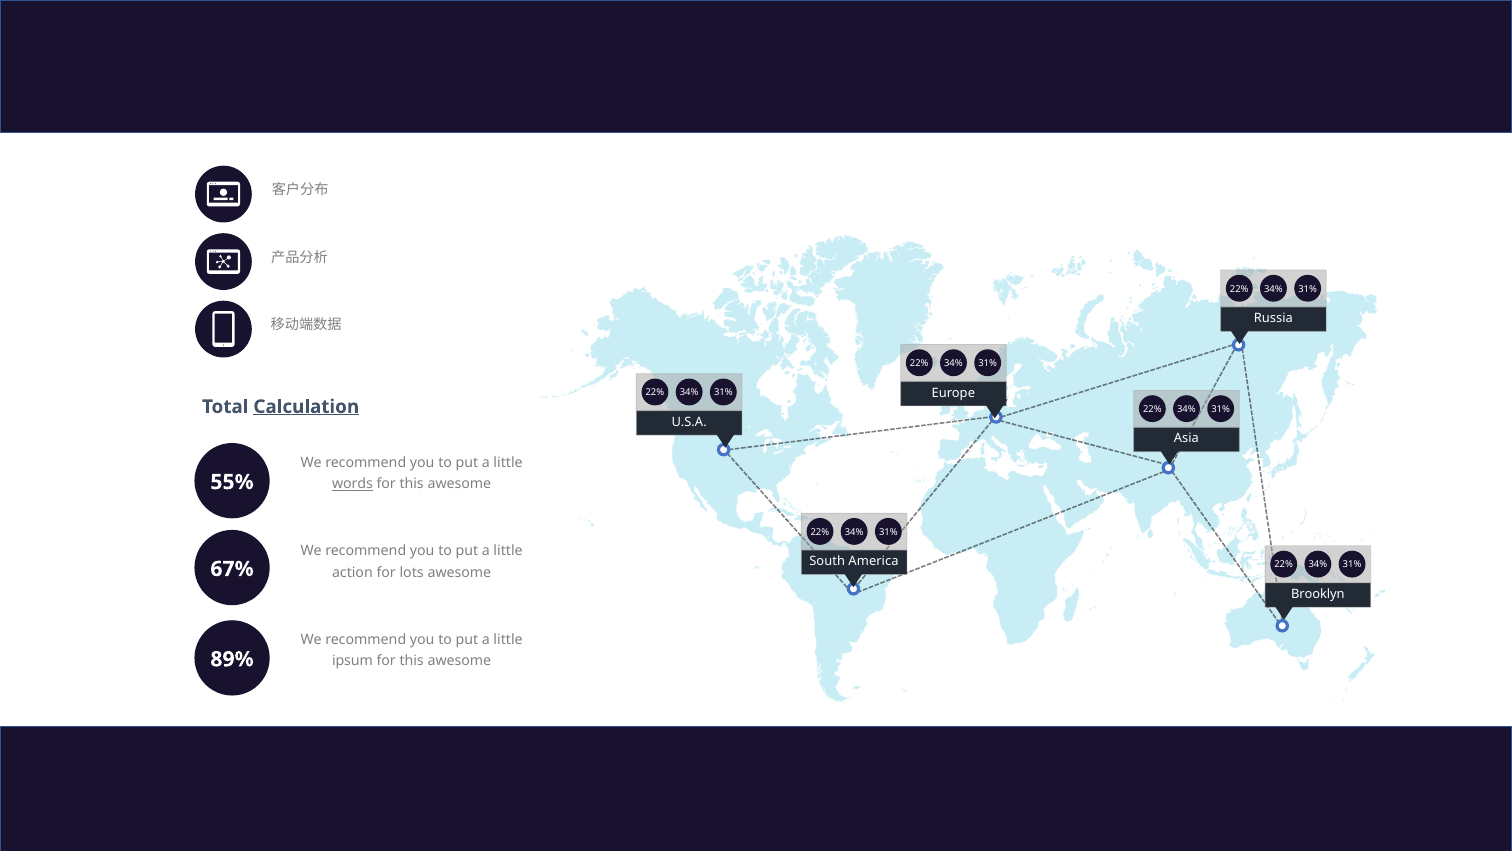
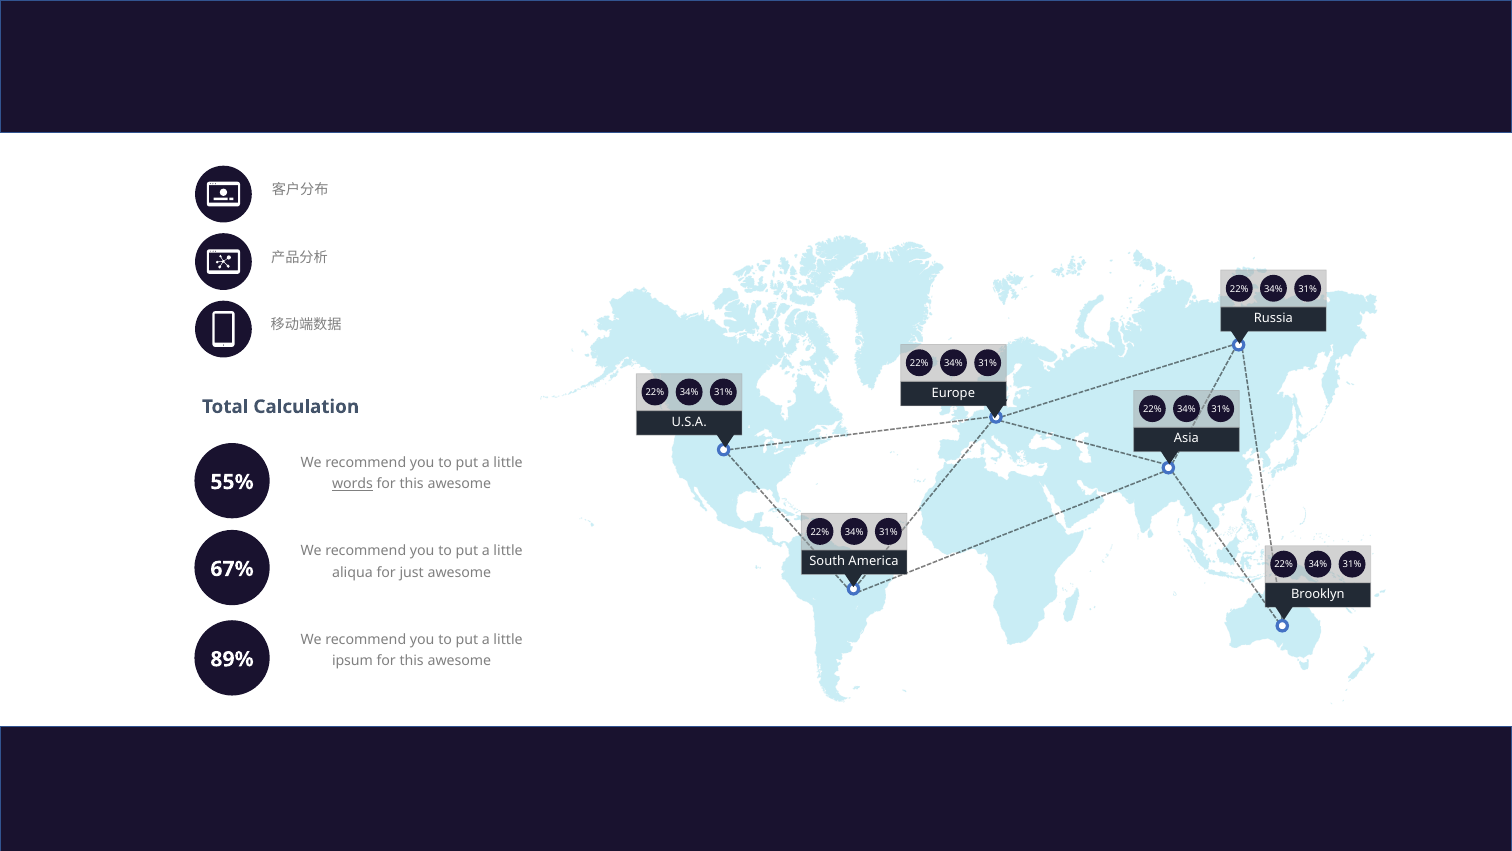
Calculation underline: present -> none
action: action -> aliqua
lots: lots -> just
